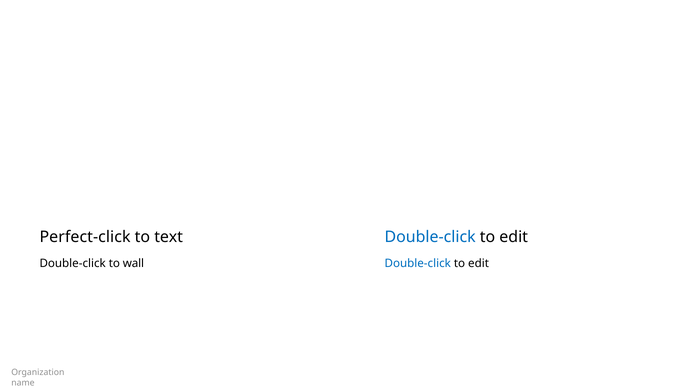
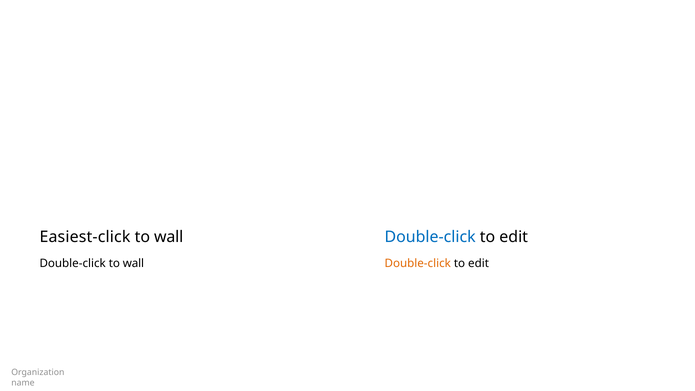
Perfect-click: Perfect-click -> Easiest-click
text at (169, 237): text -> wall
Double-click at (418, 263) colour: blue -> orange
